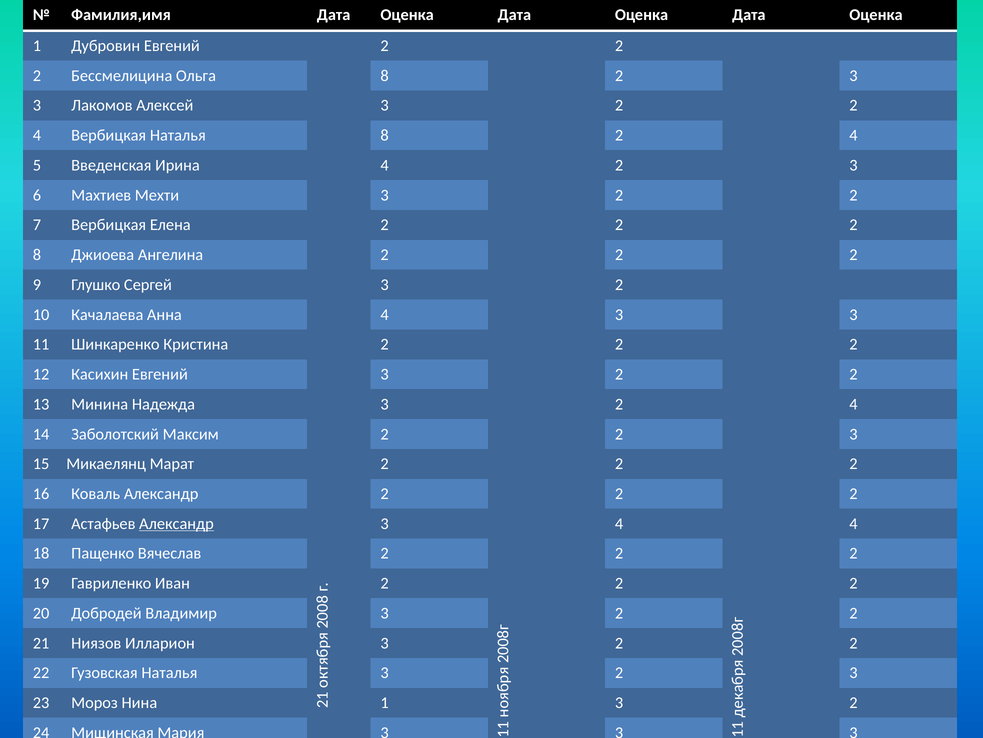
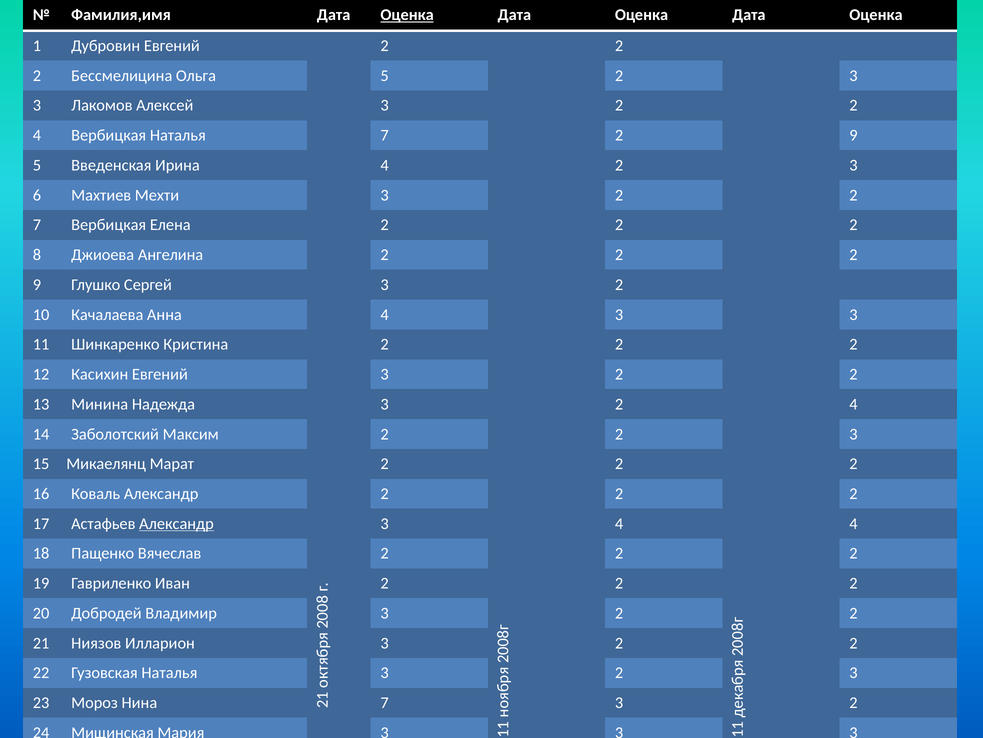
Оценка at (407, 15) underline: none -> present
Ольга 8: 8 -> 5
Наталья 8: 8 -> 7
4 at (854, 135): 4 -> 9
Нина 1: 1 -> 7
